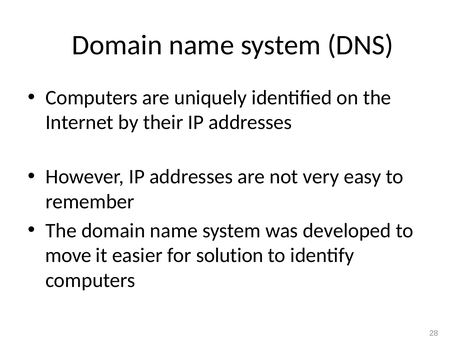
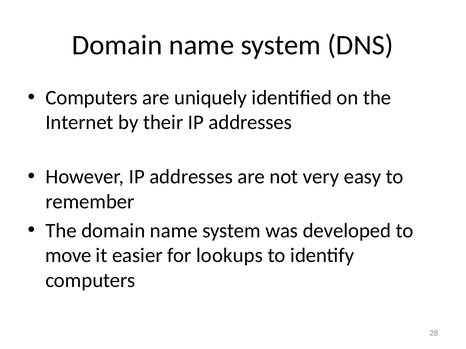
solution: solution -> lookups
